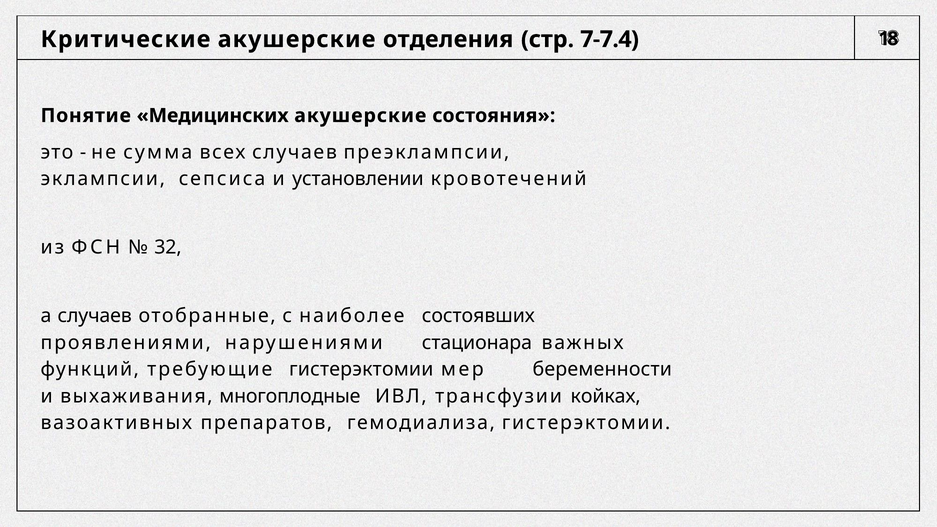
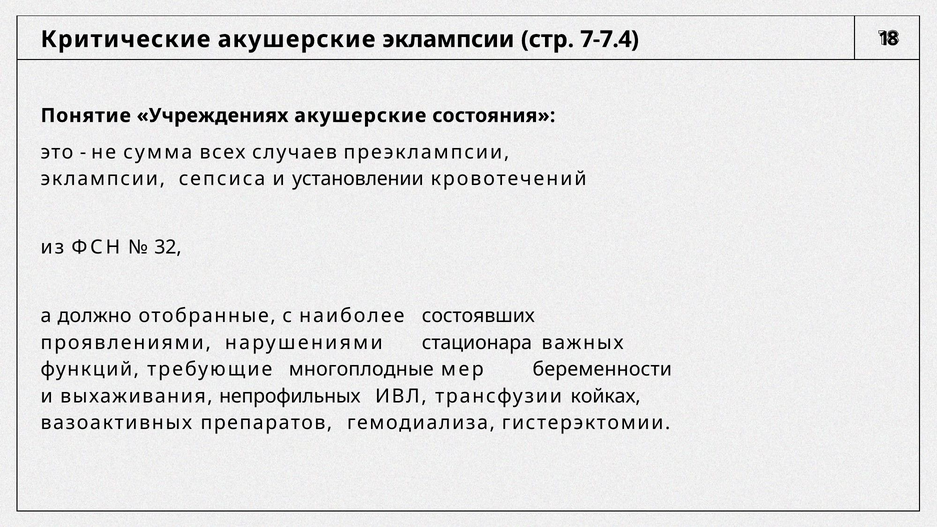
акушерские отделения: отделения -> эклампсии
Медицинских: Медицинских -> Учреждениях
а случаев: случаев -> должно
требующие гистерэктомии: гистерэктомии -> многоплодные
многоплодные: многоплодные -> непрофильных
